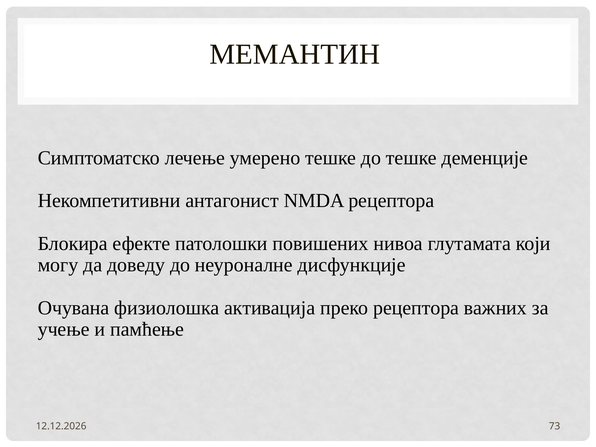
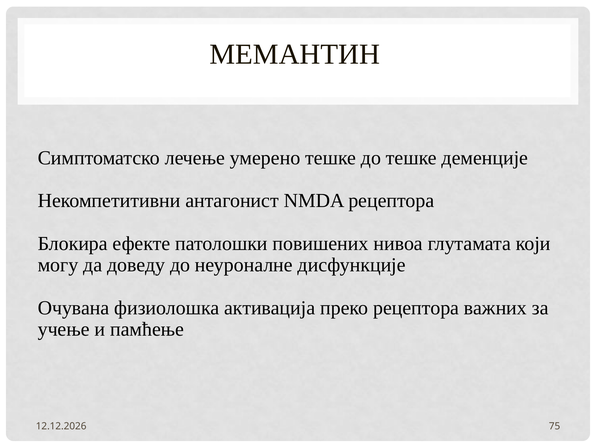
73: 73 -> 75
